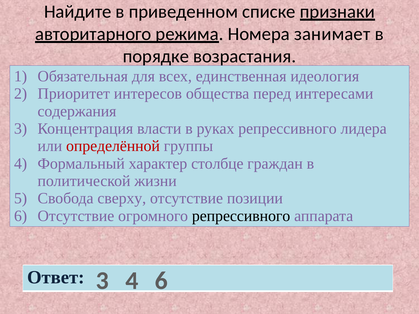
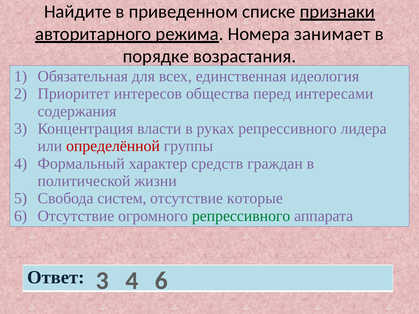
столбце: столбце -> средств
сверху: сверху -> систем
позиции: позиции -> которые
репрессивного at (241, 216) colour: black -> green
